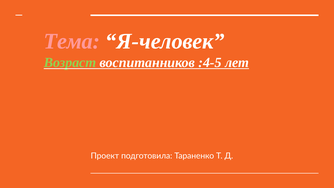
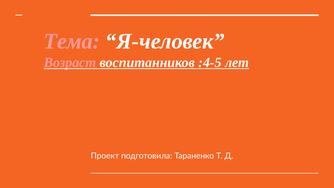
Возраст colour: light green -> pink
